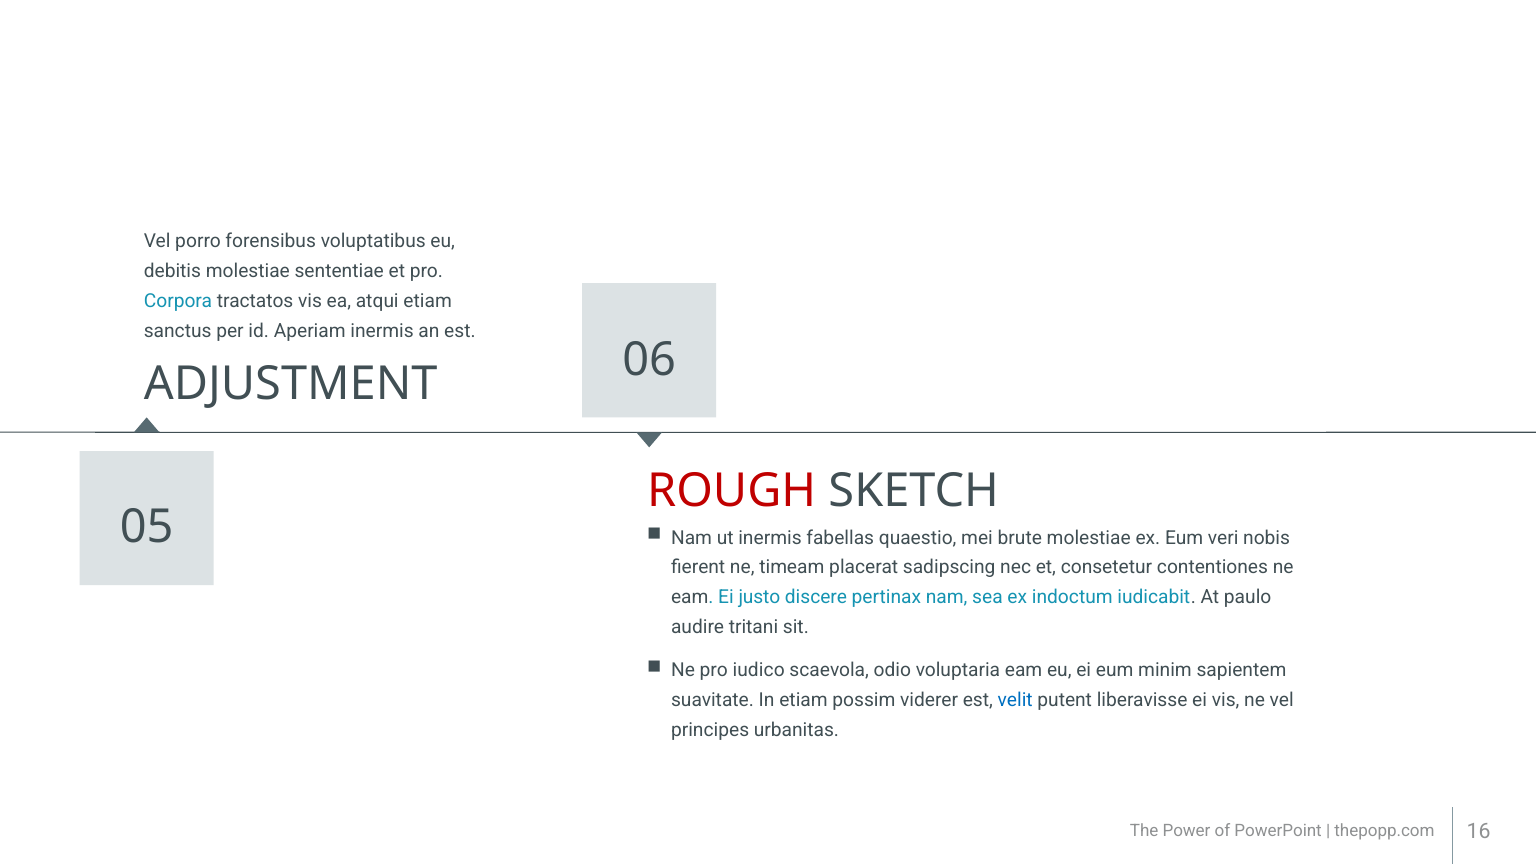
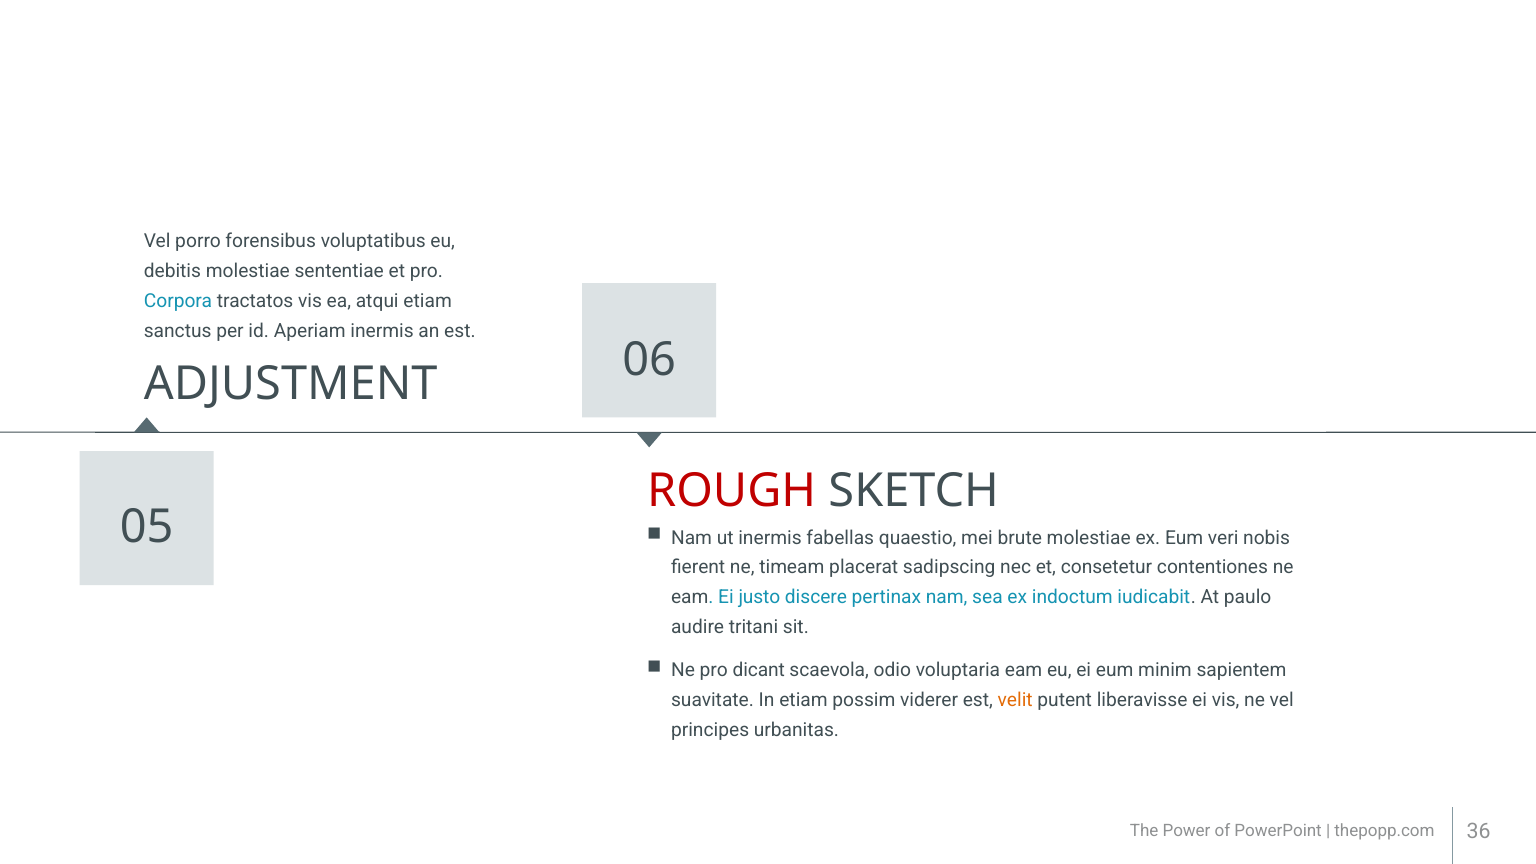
iudico: iudico -> dicant
velit colour: blue -> orange
16: 16 -> 36
